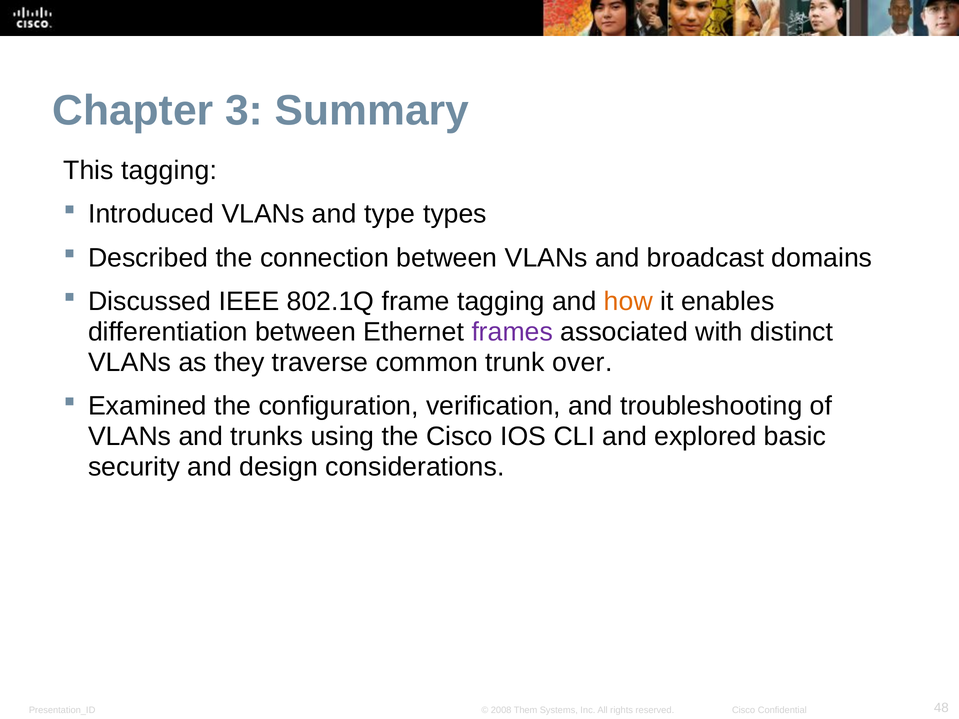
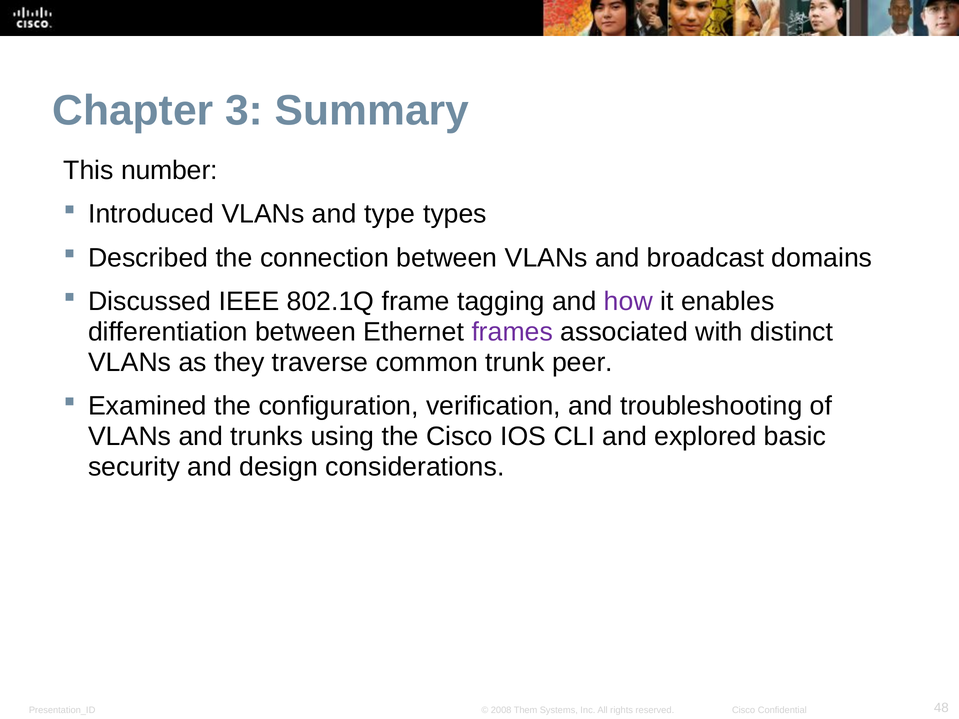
This tagging: tagging -> number
how colour: orange -> purple
over: over -> peer
